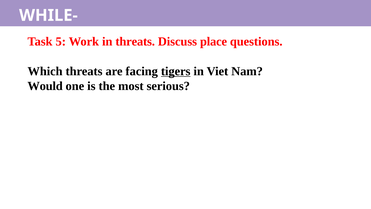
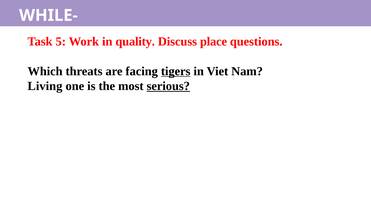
threats at (135, 41): threats -> quality
Would: Would -> Living
serious underline: none -> present
